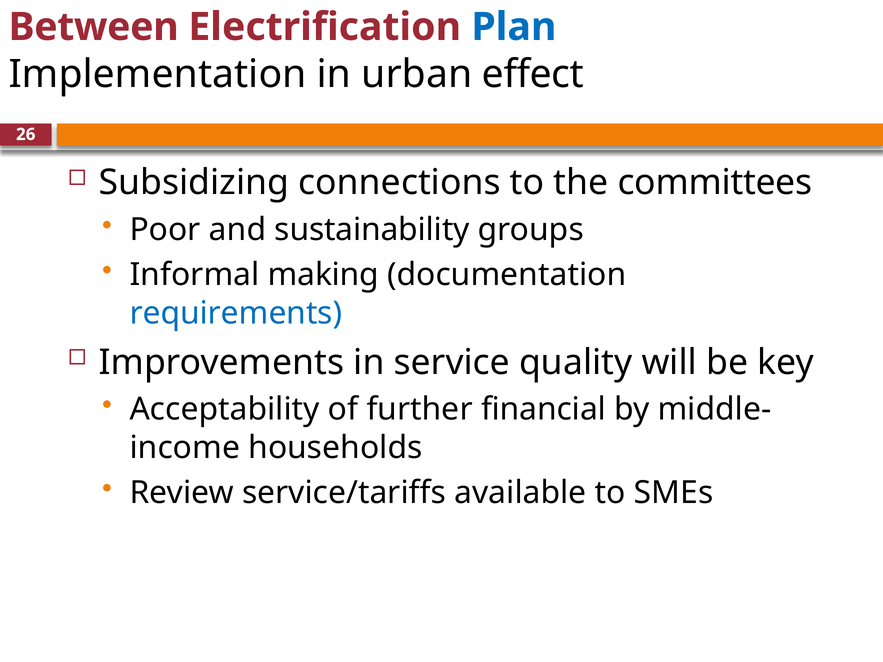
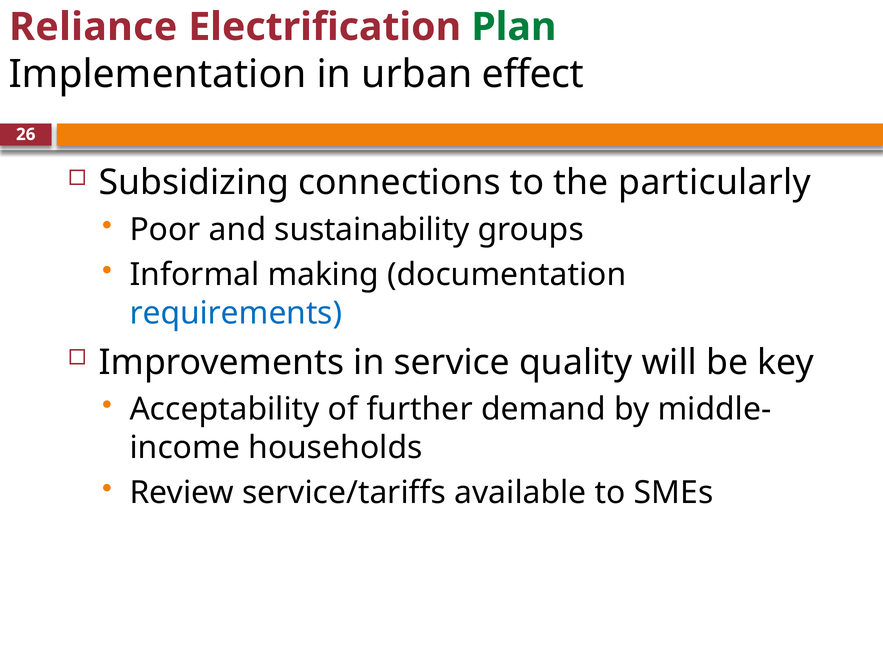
Between: Between -> Reliance
Plan colour: blue -> green
committees: committees -> particularly
financial: financial -> demand
